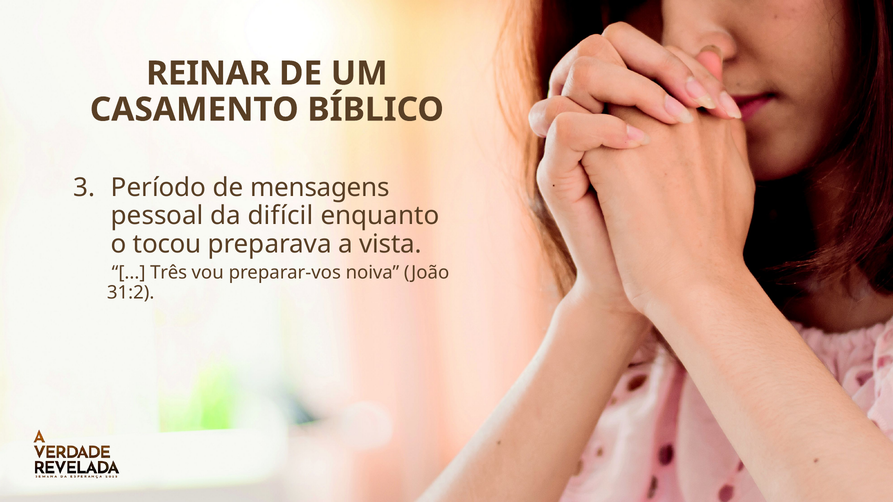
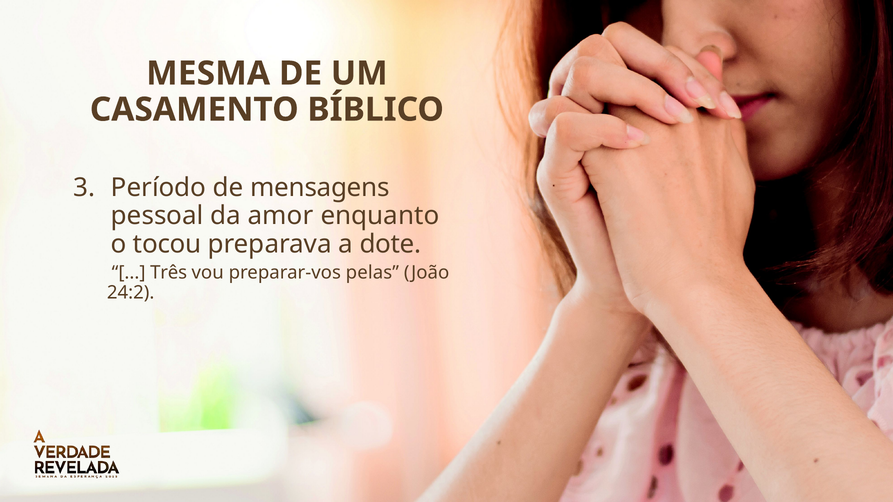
REINAR: REINAR -> MESMA
difícil: difícil -> amor
vista: vista -> dote
noiva: noiva -> pelas
31:2: 31:2 -> 24:2
